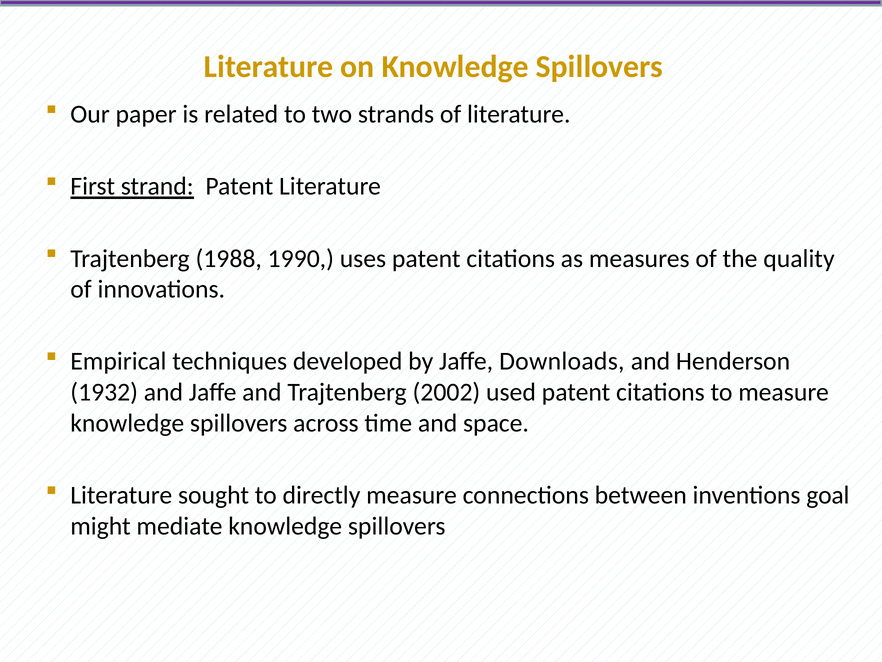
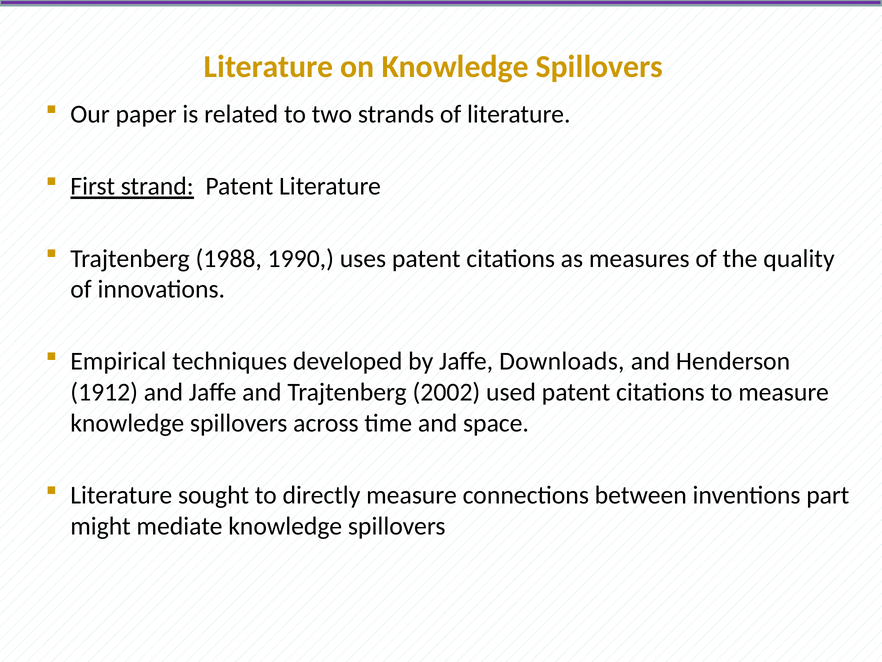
1932: 1932 -> 1912
goal: goal -> part
